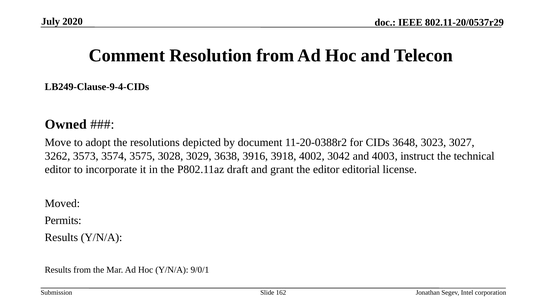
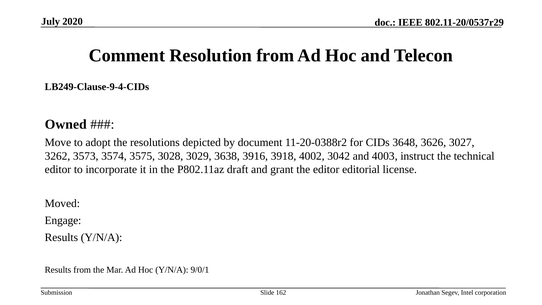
3023: 3023 -> 3626
Permits: Permits -> Engage
